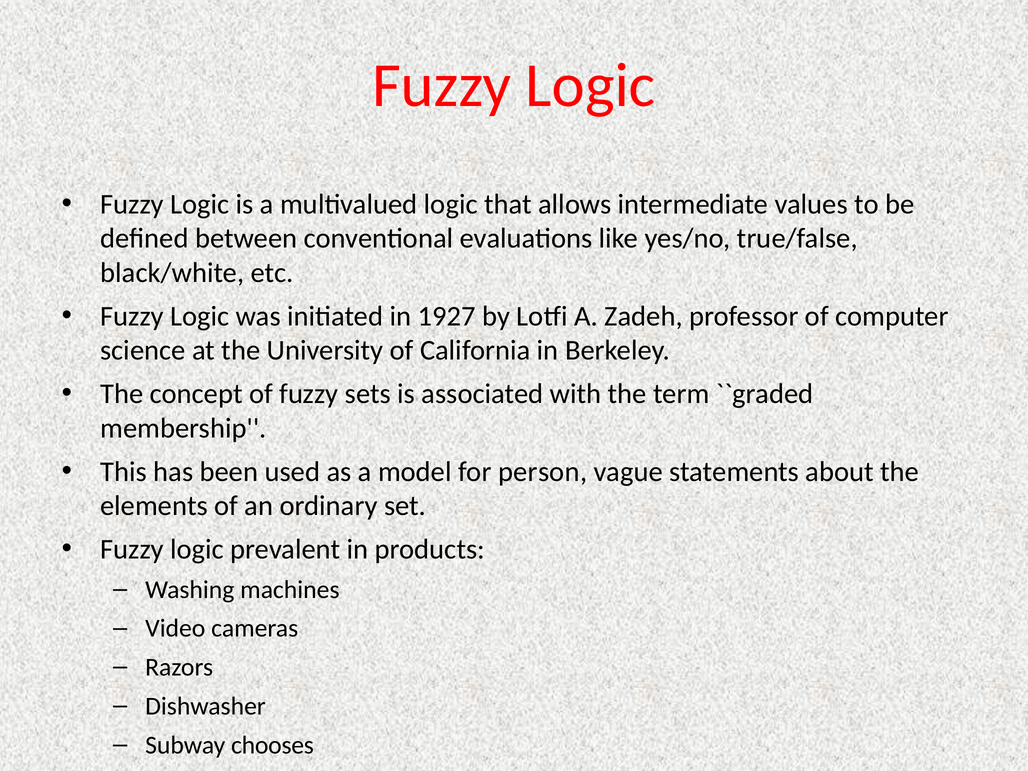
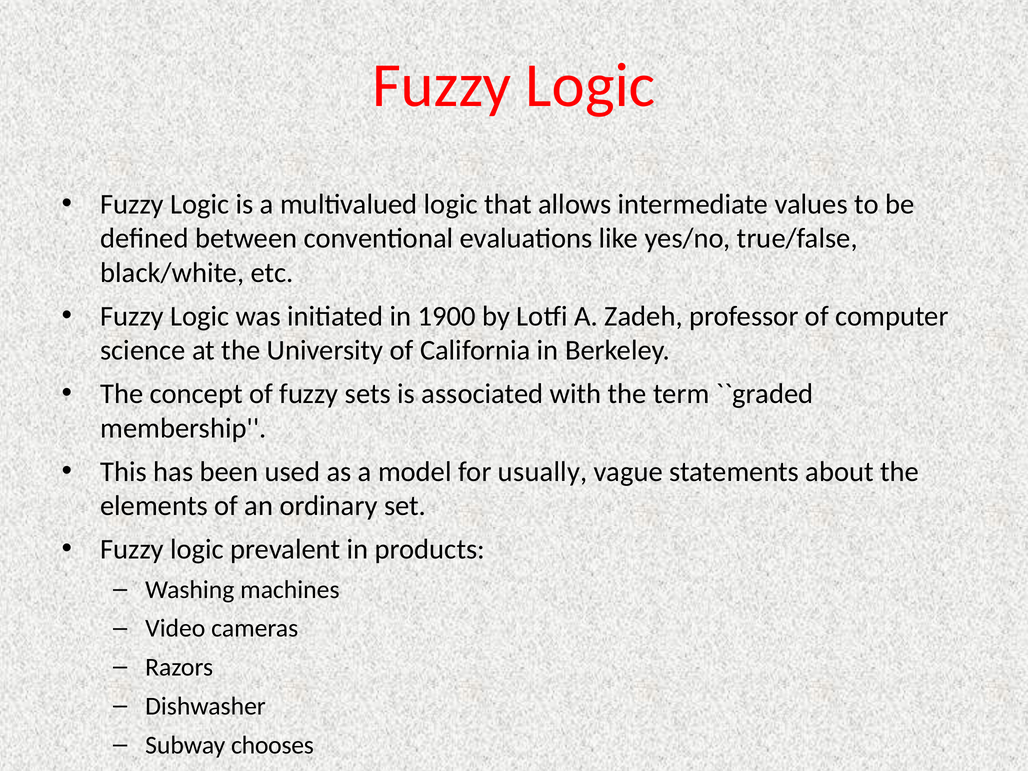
1927: 1927 -> 1900
person: person -> usually
